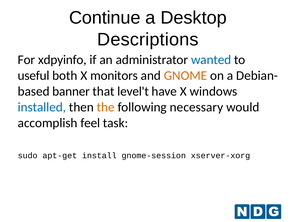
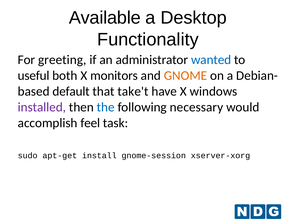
Continue: Continue -> Available
Descriptions: Descriptions -> Functionality
xdpyinfo: xdpyinfo -> greeting
banner: banner -> default
level't: level't -> take't
installed colour: blue -> purple
the colour: orange -> blue
